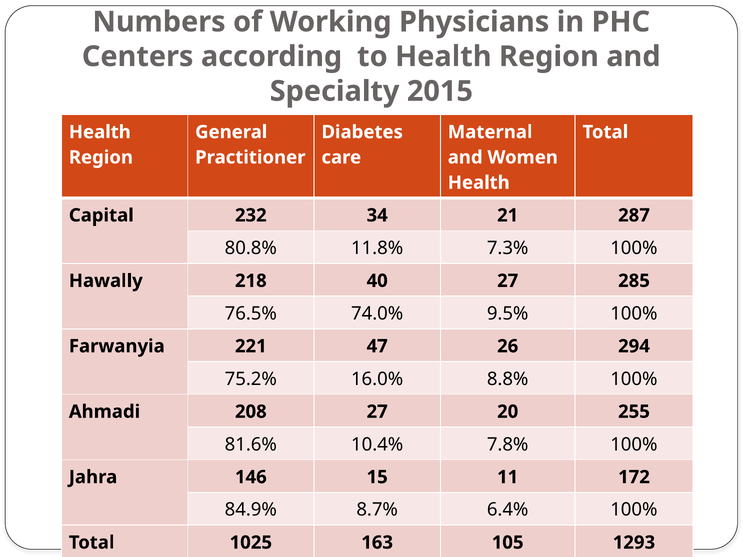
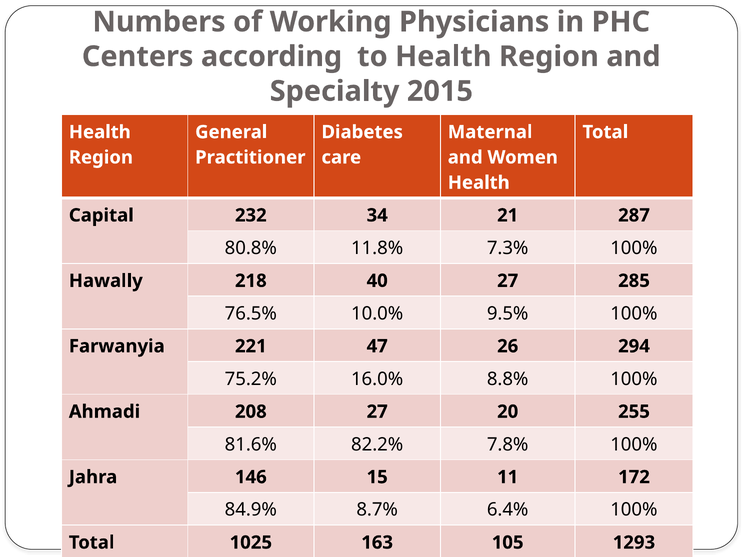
74.0%: 74.0% -> 10.0%
10.4%: 10.4% -> 82.2%
